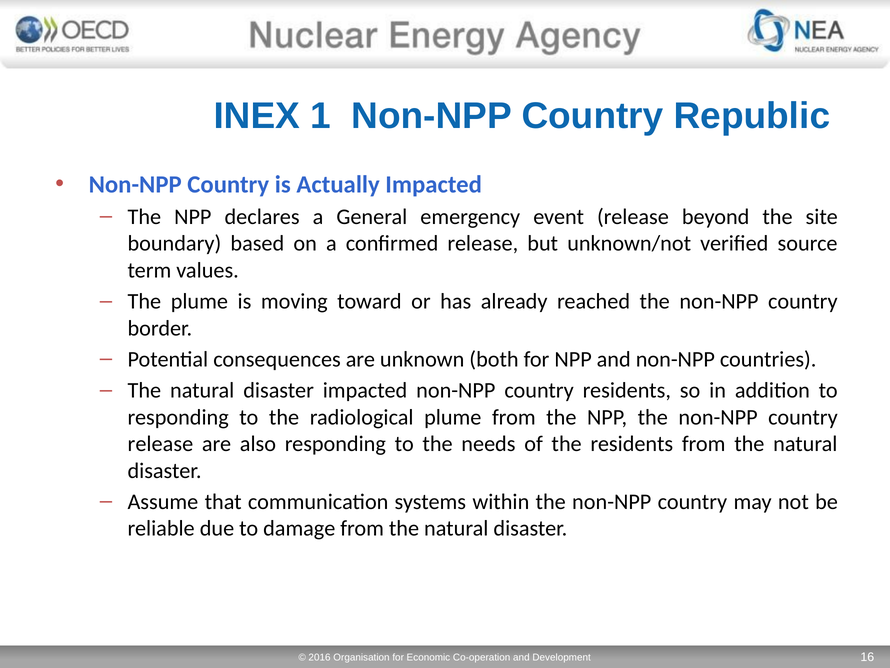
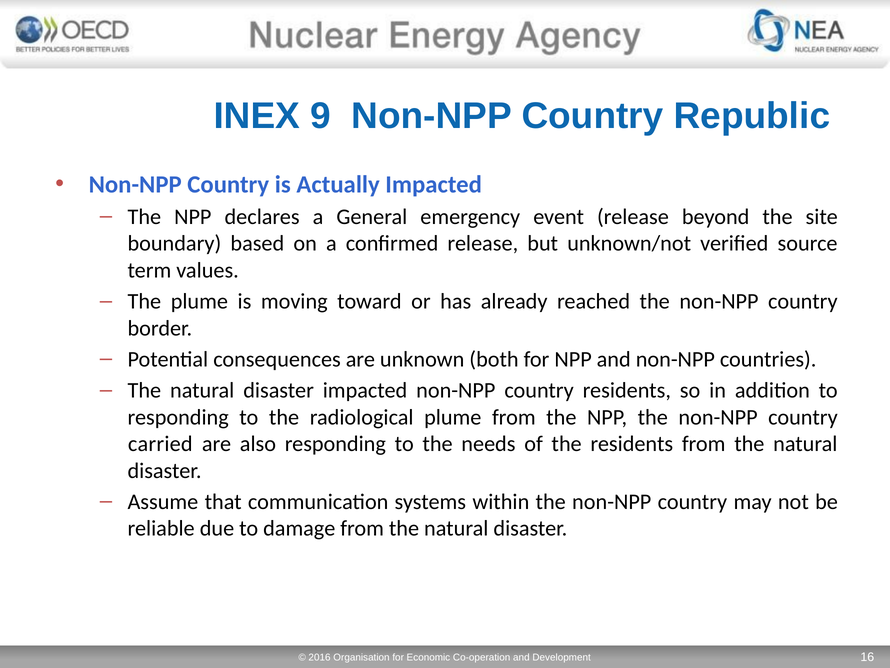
1: 1 -> 9
release at (160, 444): release -> carried
